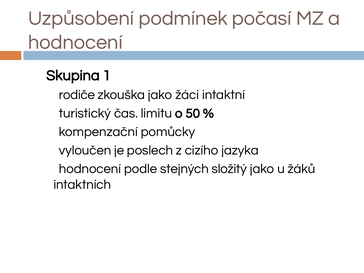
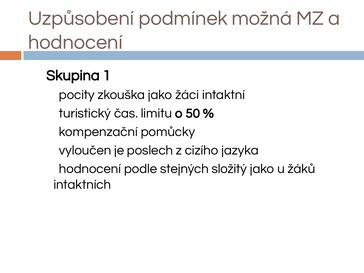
počasí: počasí -> možná
rodiče: rodiče -> pocity
